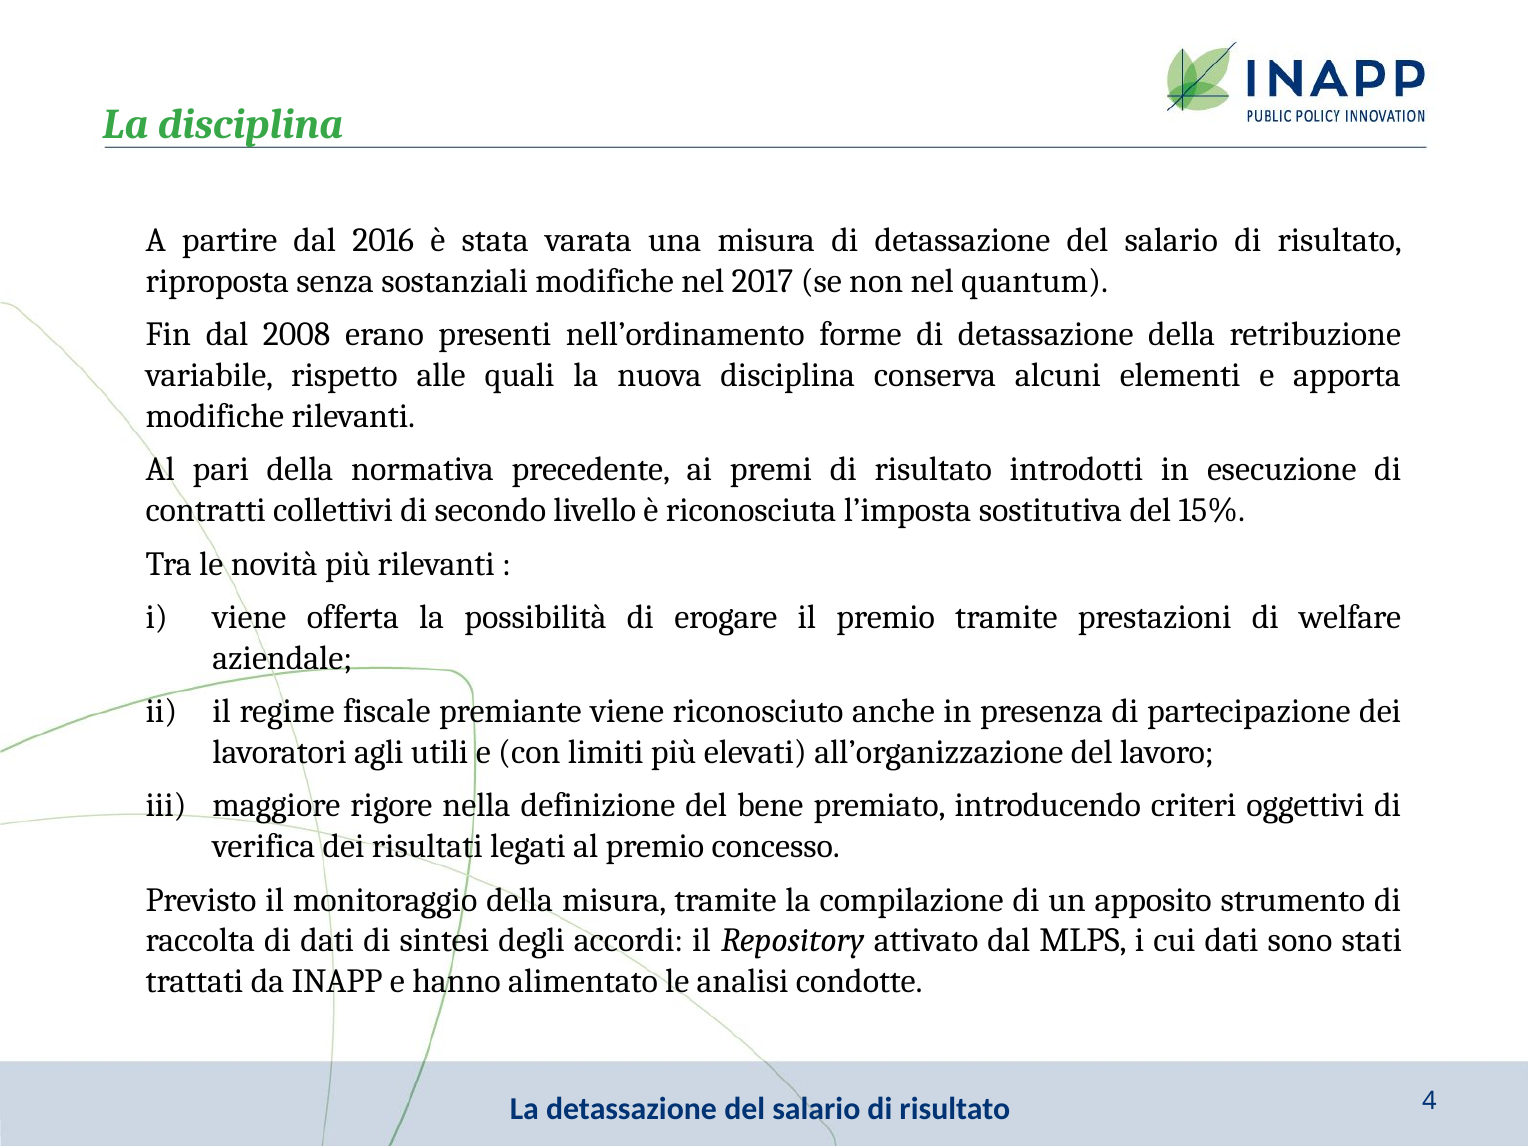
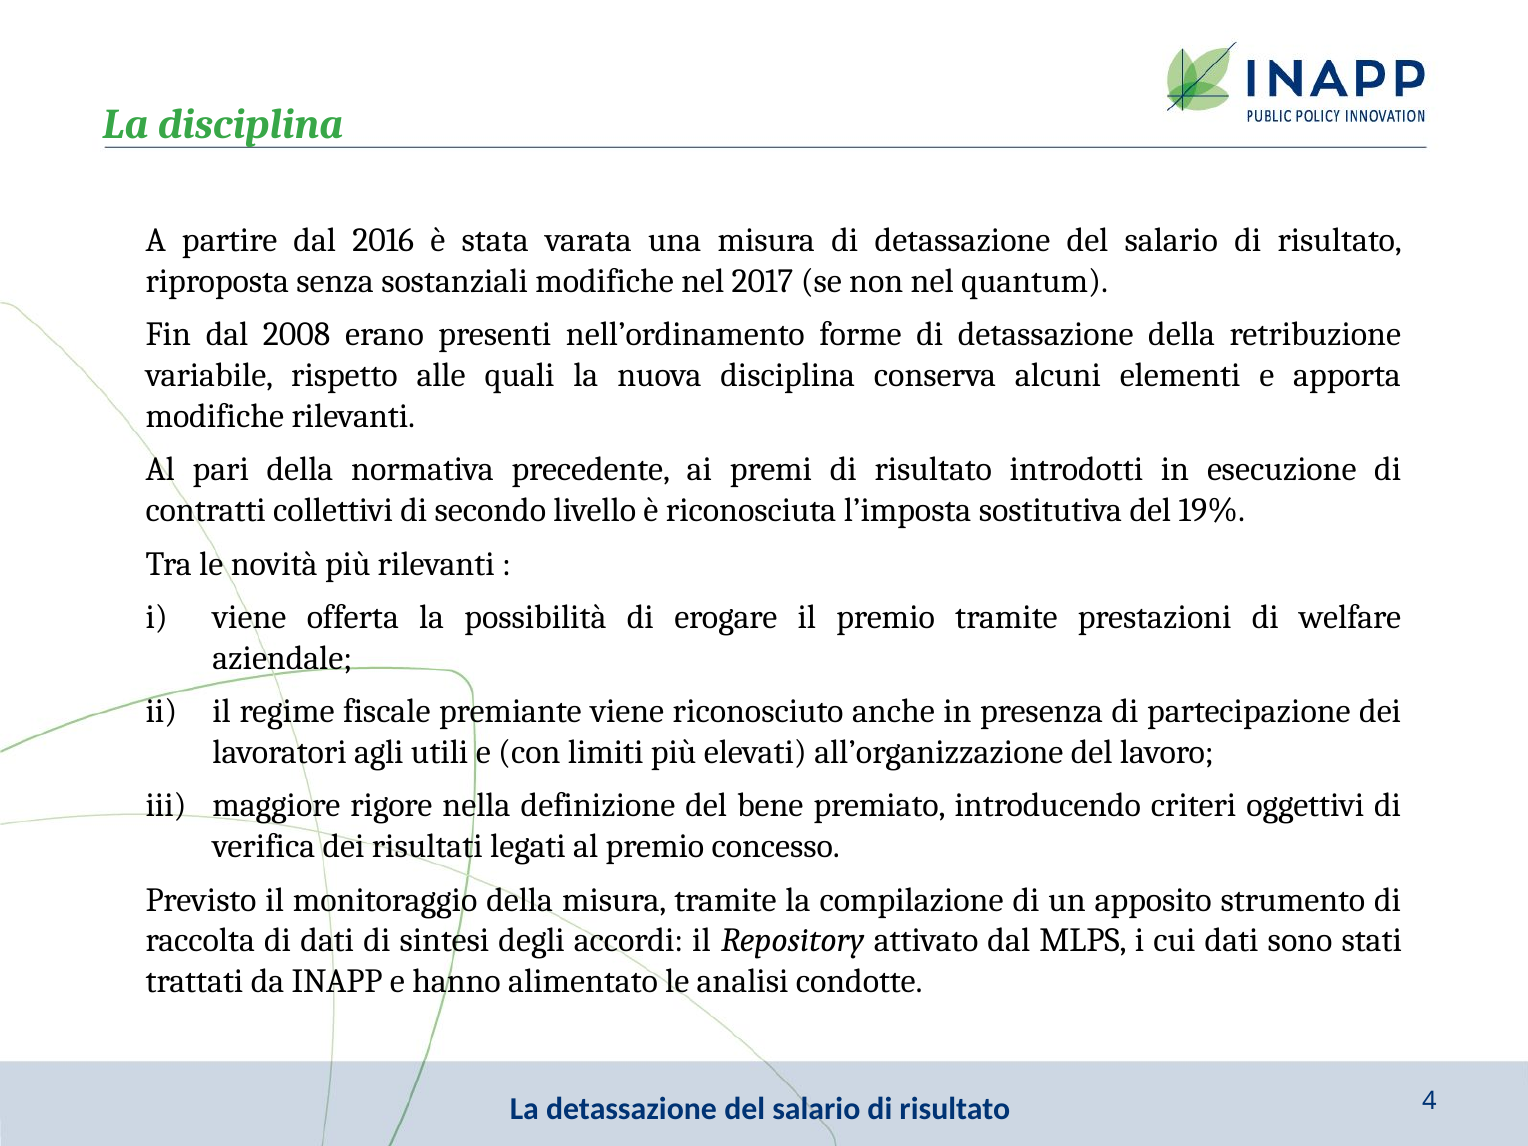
15%: 15% -> 19%
